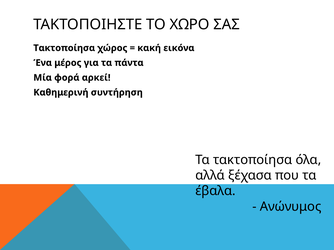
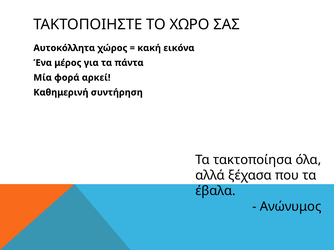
Τακτοποίησα at (64, 48): Τακτοποίησα -> Αυτοκόλλητα
